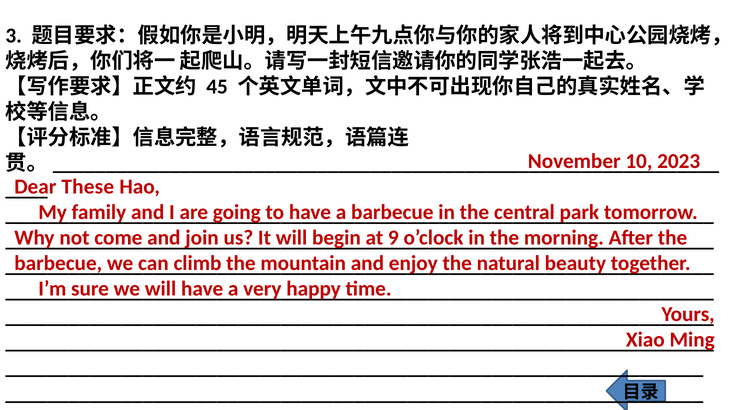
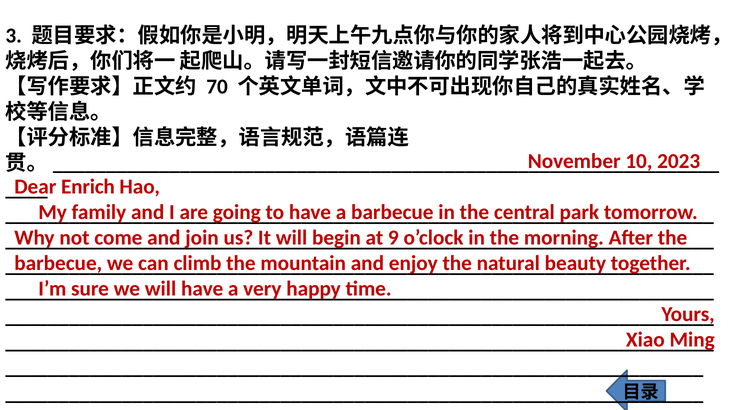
45: 45 -> 70
These: These -> Enrich
